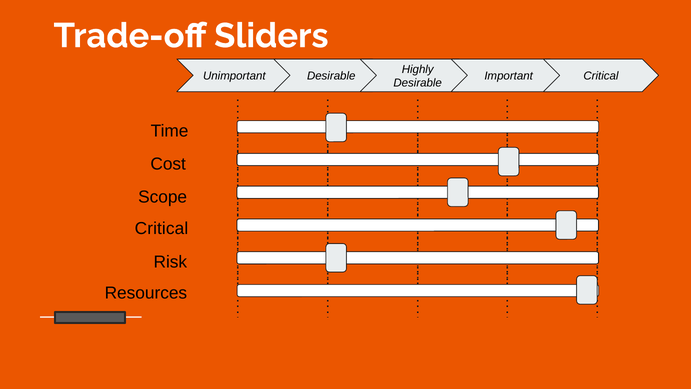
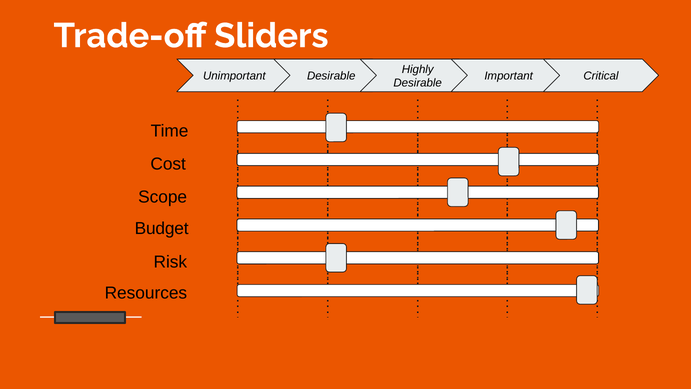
Critical at (161, 229): Critical -> Budget
